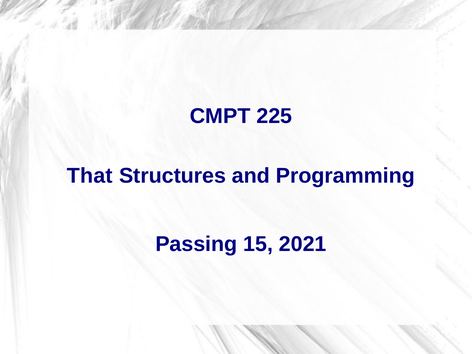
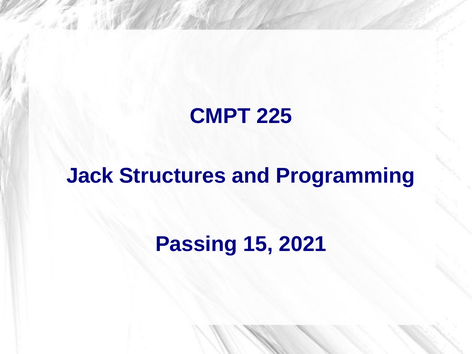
That: That -> Jack
